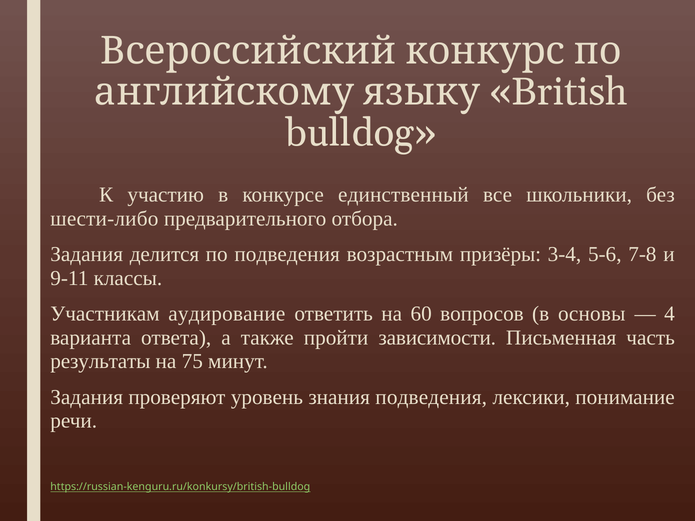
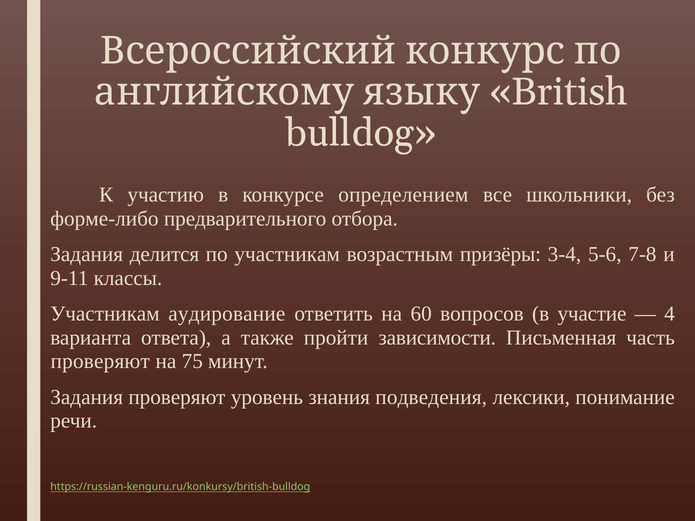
единственный: единственный -> определением
шести-либо: шести-либо -> форме-либо
по подведения: подведения -> участникам
основы: основы -> участие
результаты at (100, 362): результаты -> проверяют
